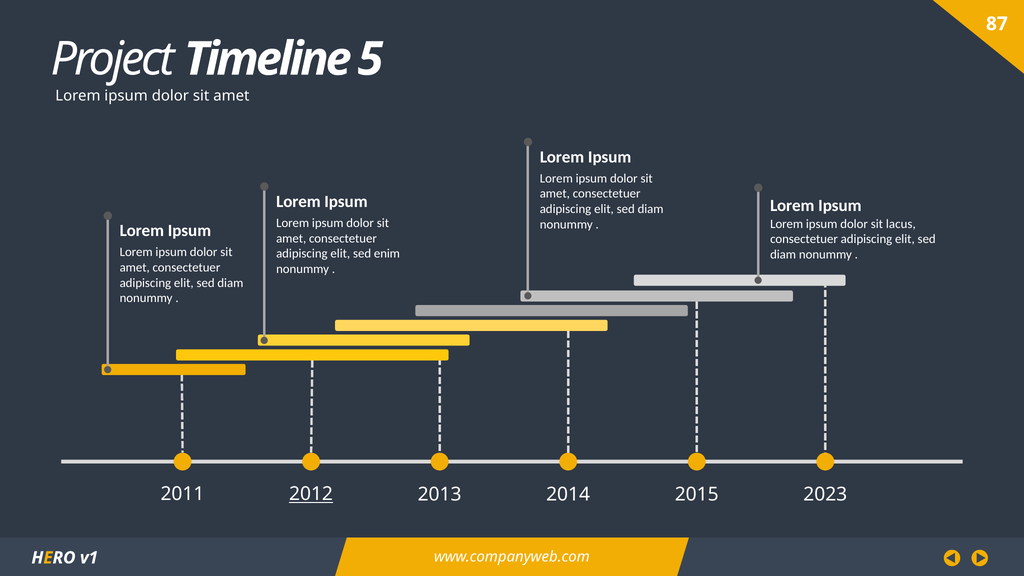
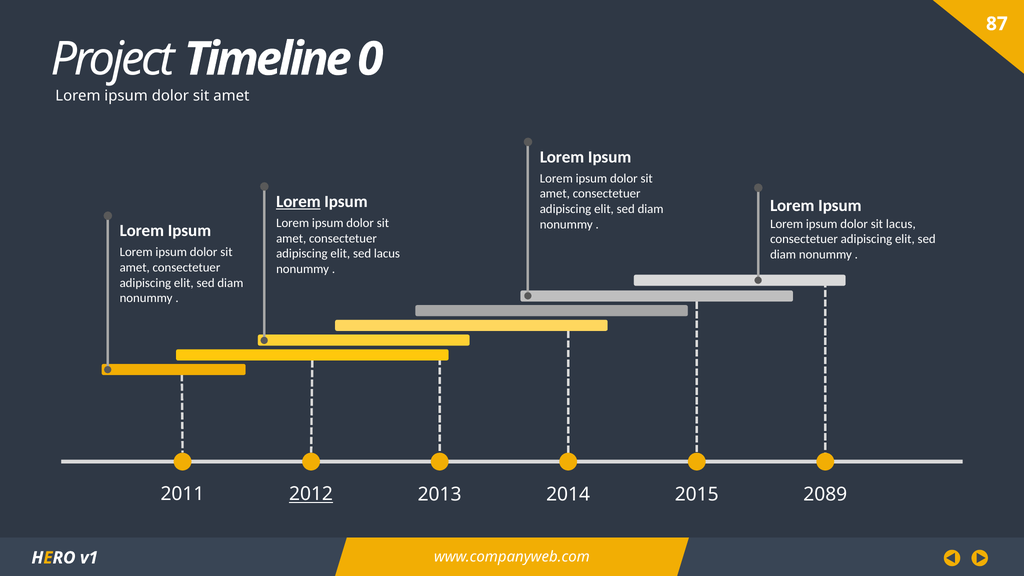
5: 5 -> 0
Lorem at (298, 202) underline: none -> present
sed enim: enim -> lacus
2023: 2023 -> 2089
